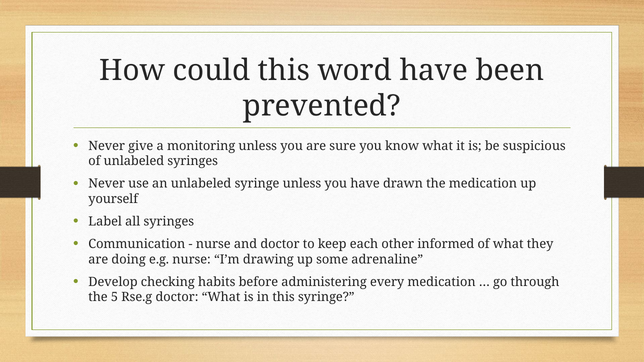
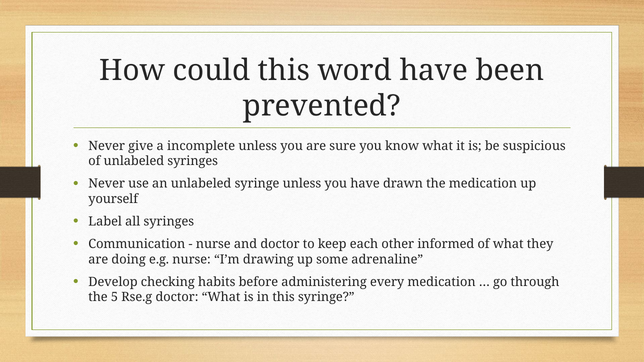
monitoring: monitoring -> incomplete
